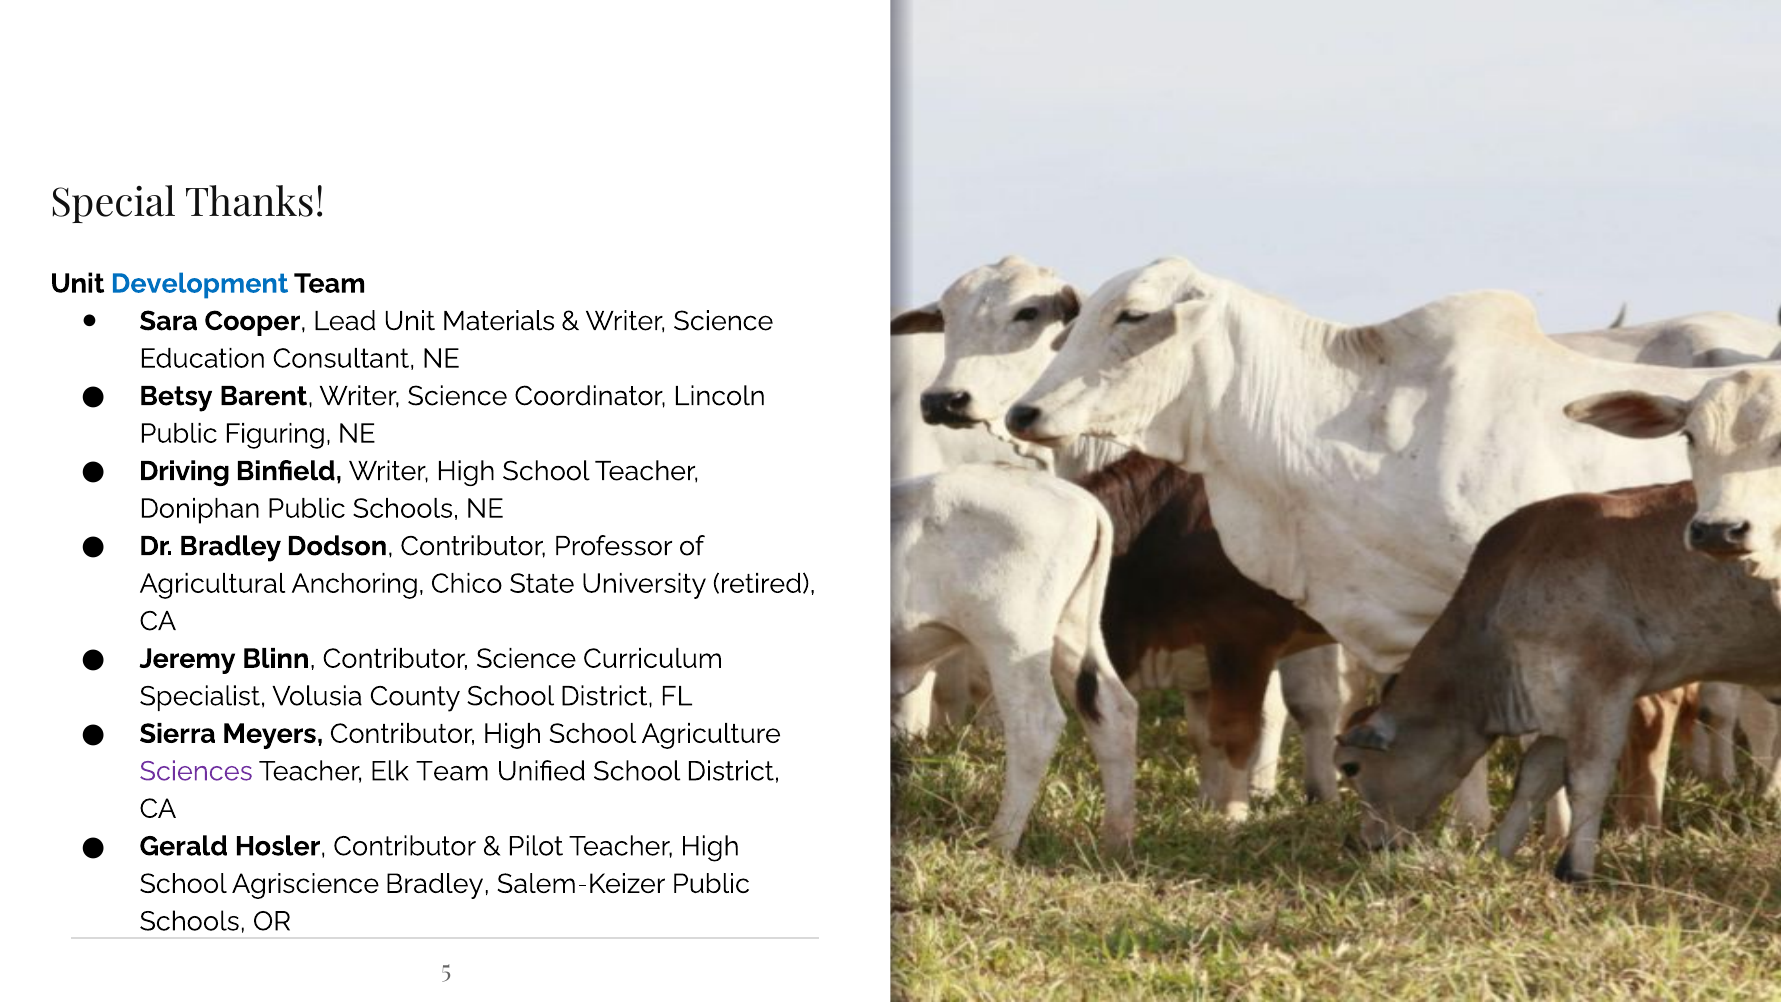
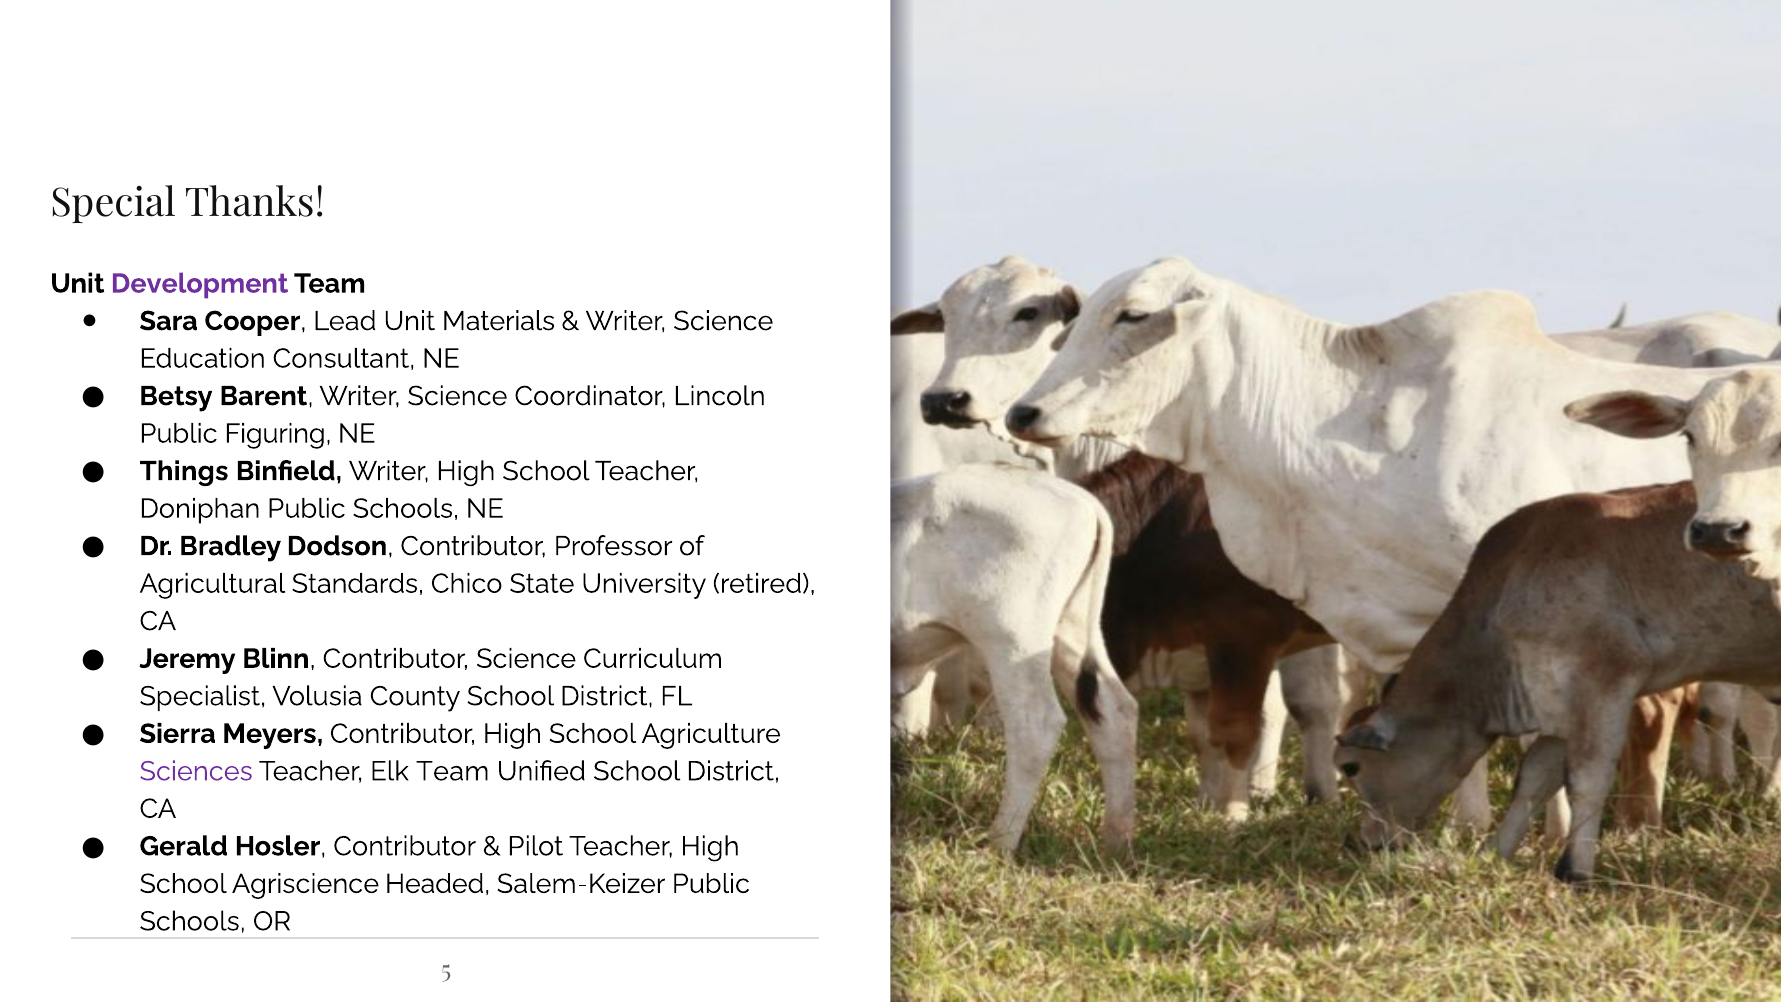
Development colour: blue -> purple
Driving: Driving -> Things
Anchoring: Anchoring -> Standards
Agriscience Bradley: Bradley -> Headed
